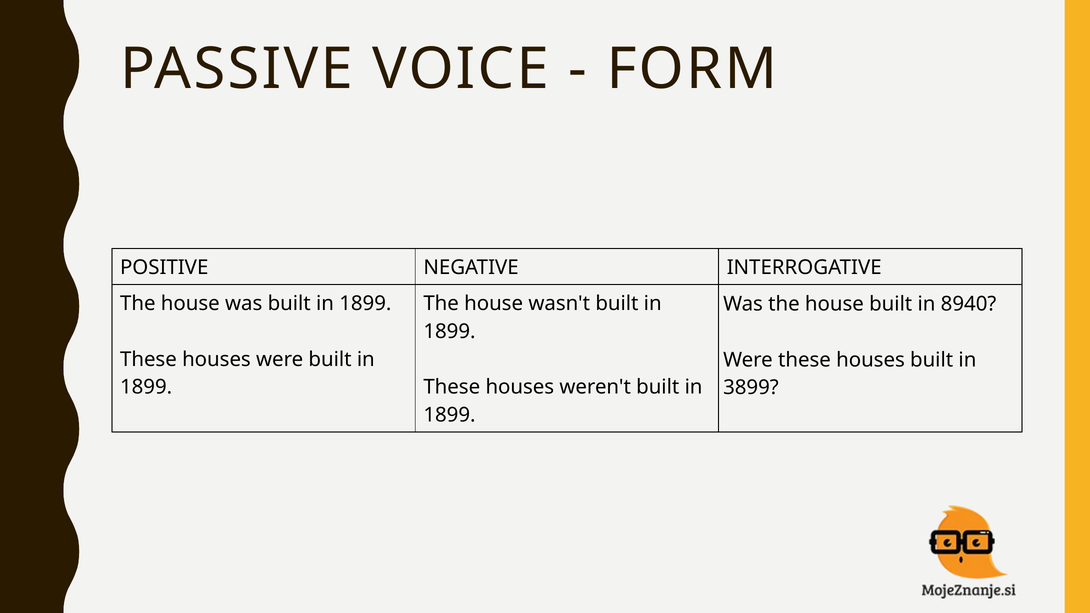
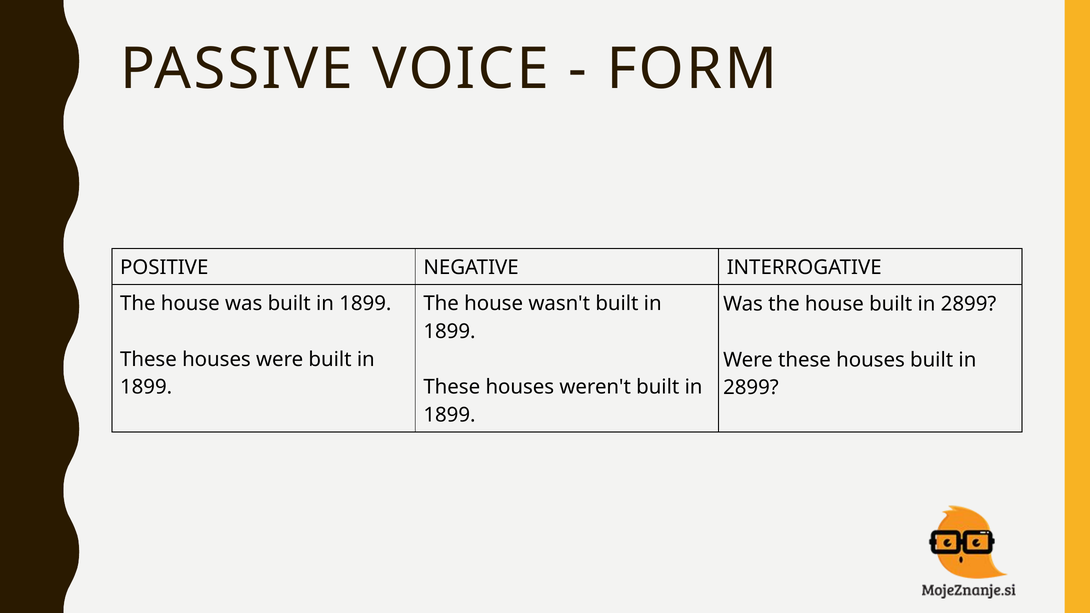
house built in 8940: 8940 -> 2899
3899 at (751, 388): 3899 -> 2899
